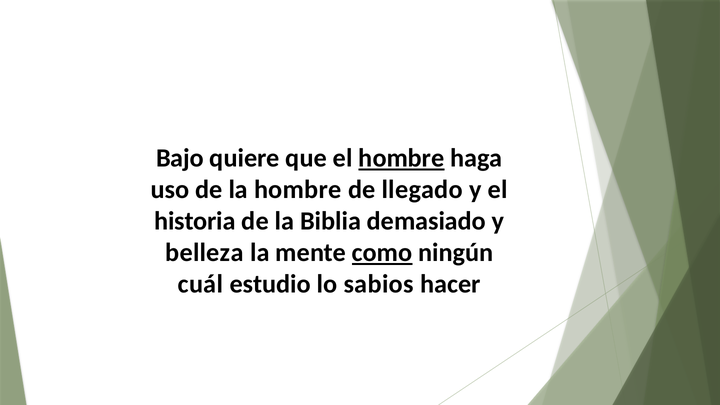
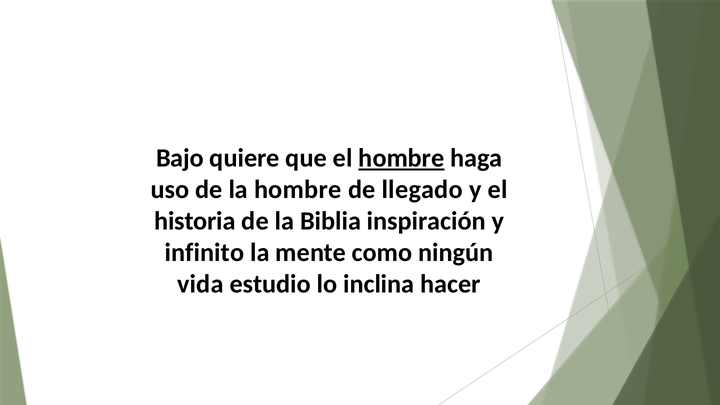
demasiado: demasiado -> inspiración
belleza: belleza -> infinito
como underline: present -> none
cuál: cuál -> vida
sabios: sabios -> inclina
